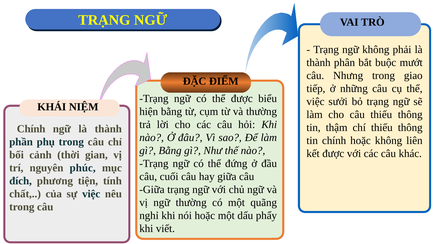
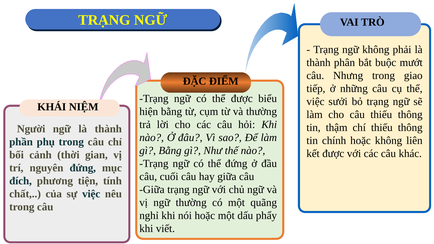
Chính at (31, 129): Chính -> Người
nguyên phúc: phúc -> đứng
